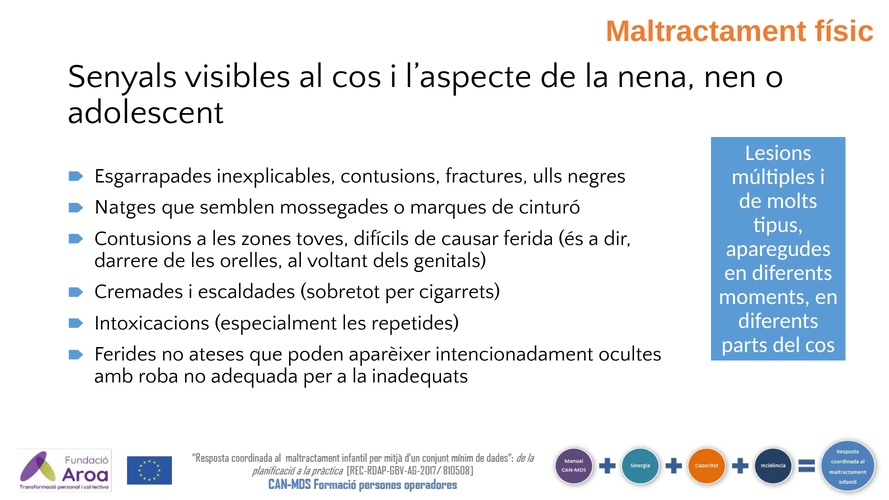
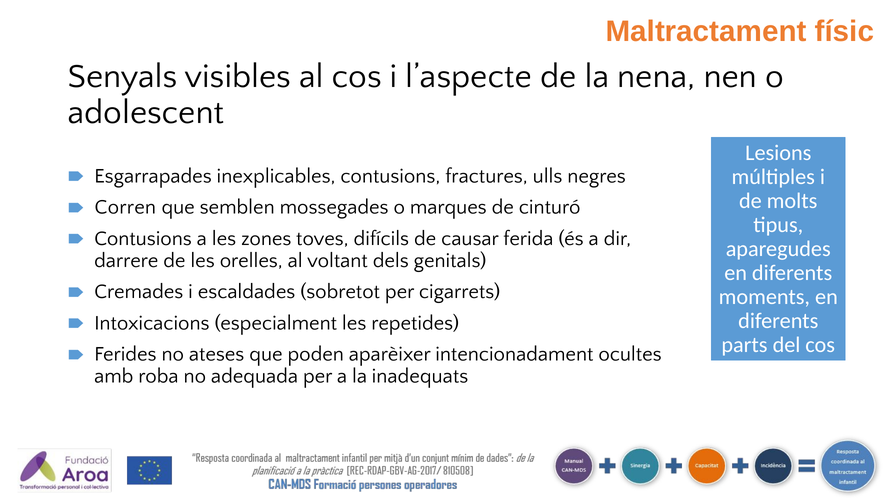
Natges: Natges -> Corren
